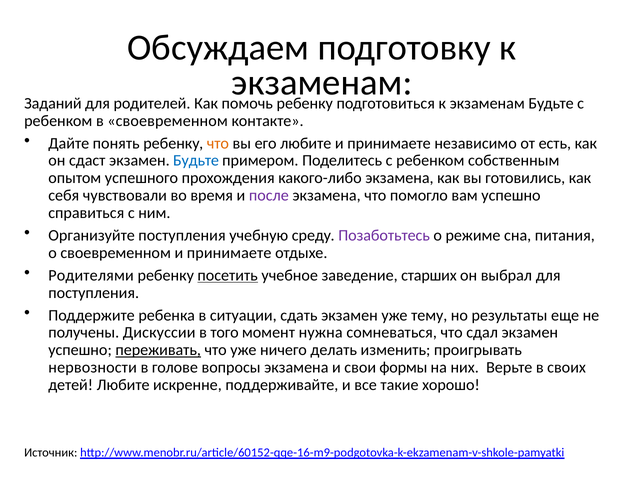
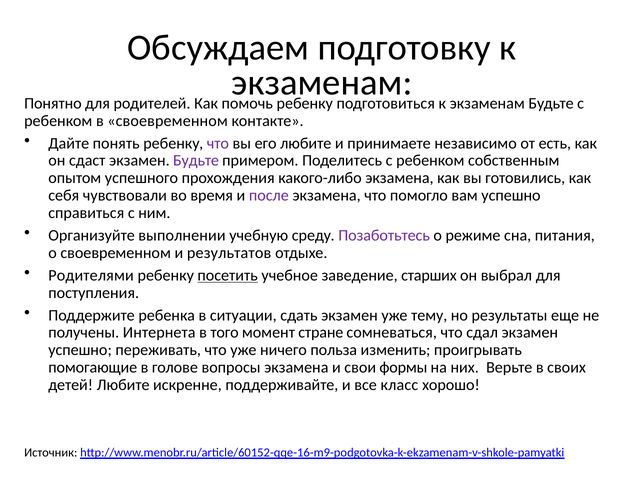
Заданий: Заданий -> Понятно
что at (218, 143) colour: orange -> purple
Будьте at (196, 161) colour: blue -> purple
Организуйте поступления: поступления -> выполнении
своевременном и принимаете: принимаете -> результатов
Дискуссии: Дискуссии -> Интернета
нужна: нужна -> стране
переживать underline: present -> none
делать: делать -> польза
нервозности: нервозности -> помогающие
такие: такие -> класс
